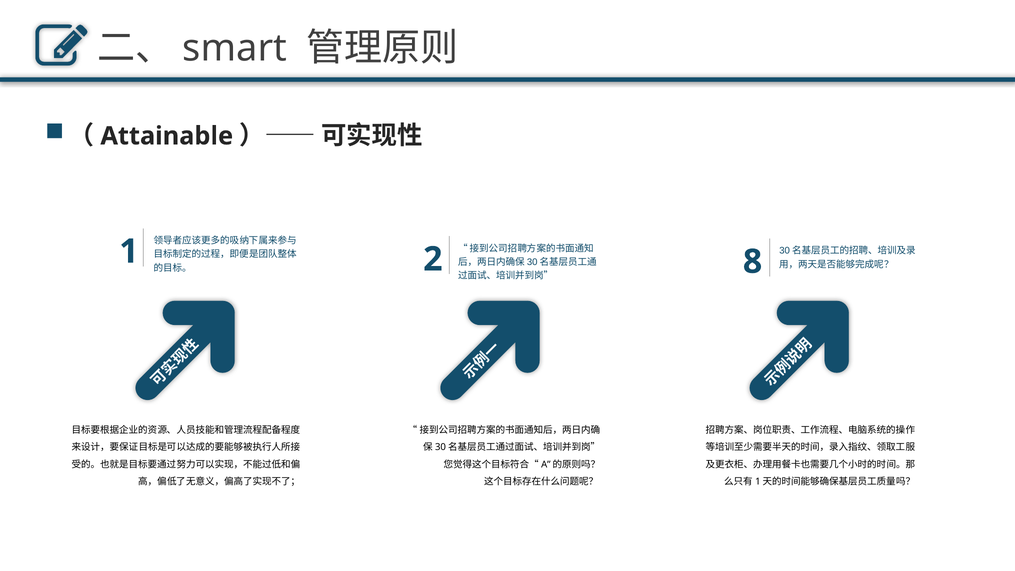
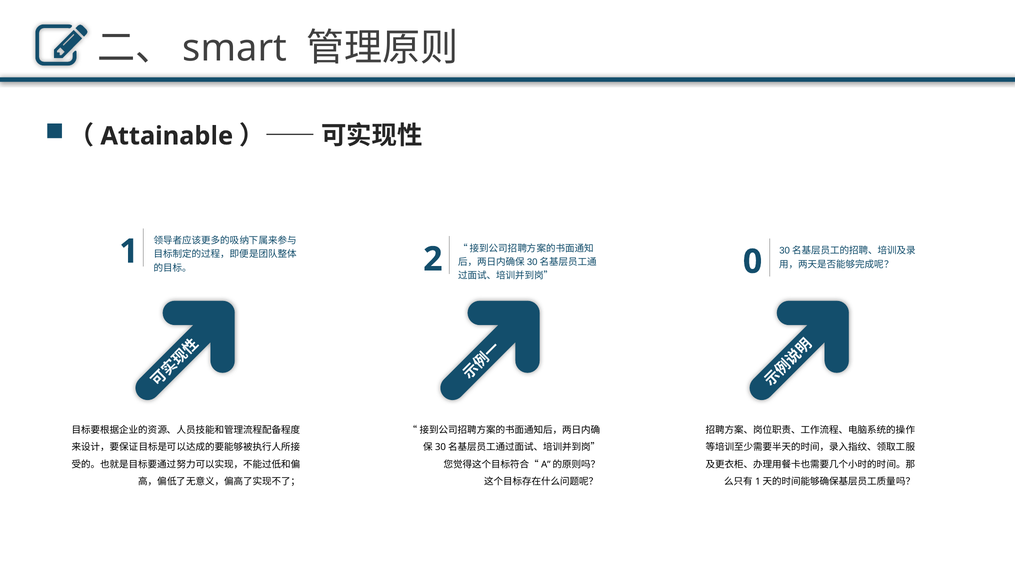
8: 8 -> 0
